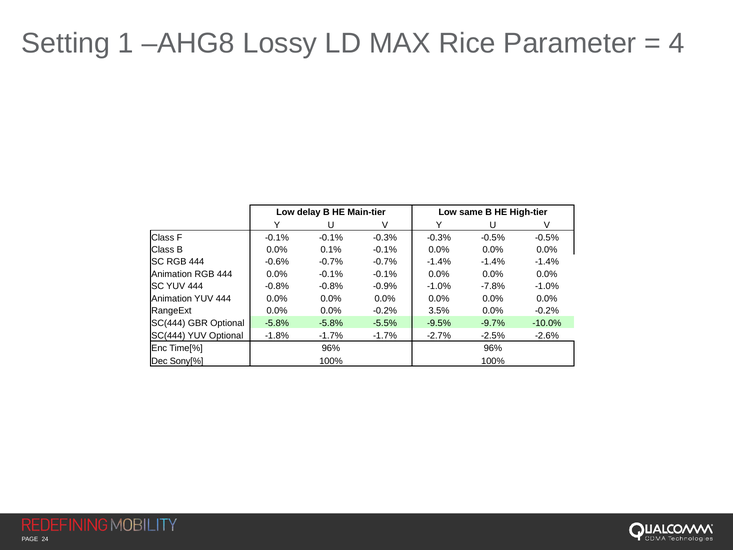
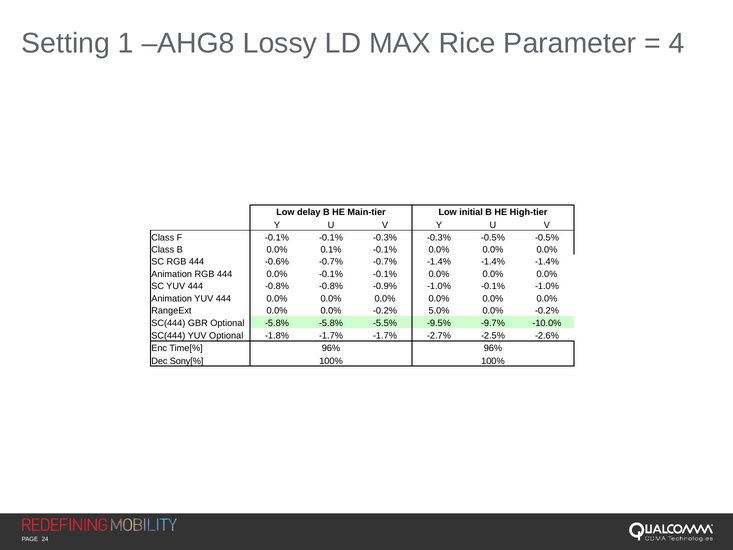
same: same -> initial
-1.0% -7.8%: -7.8% -> -0.1%
3.5%: 3.5% -> 5.0%
